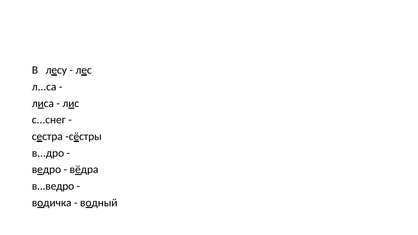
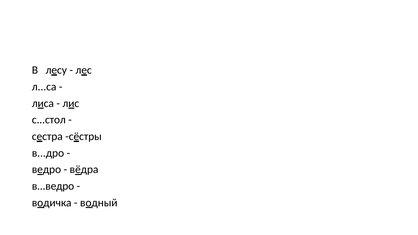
с...снег: с...снег -> с...стол
